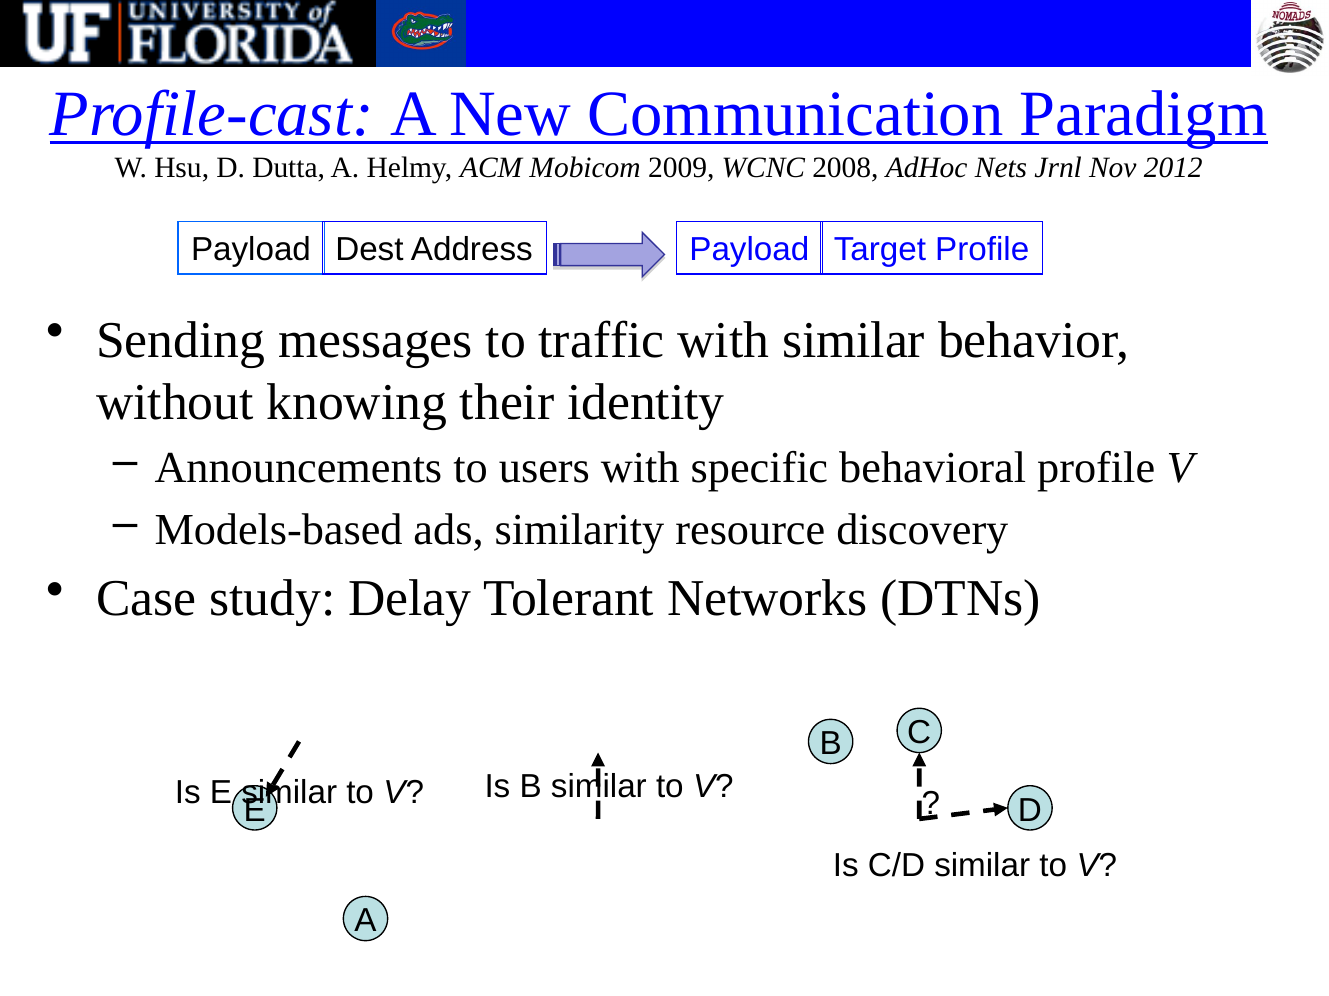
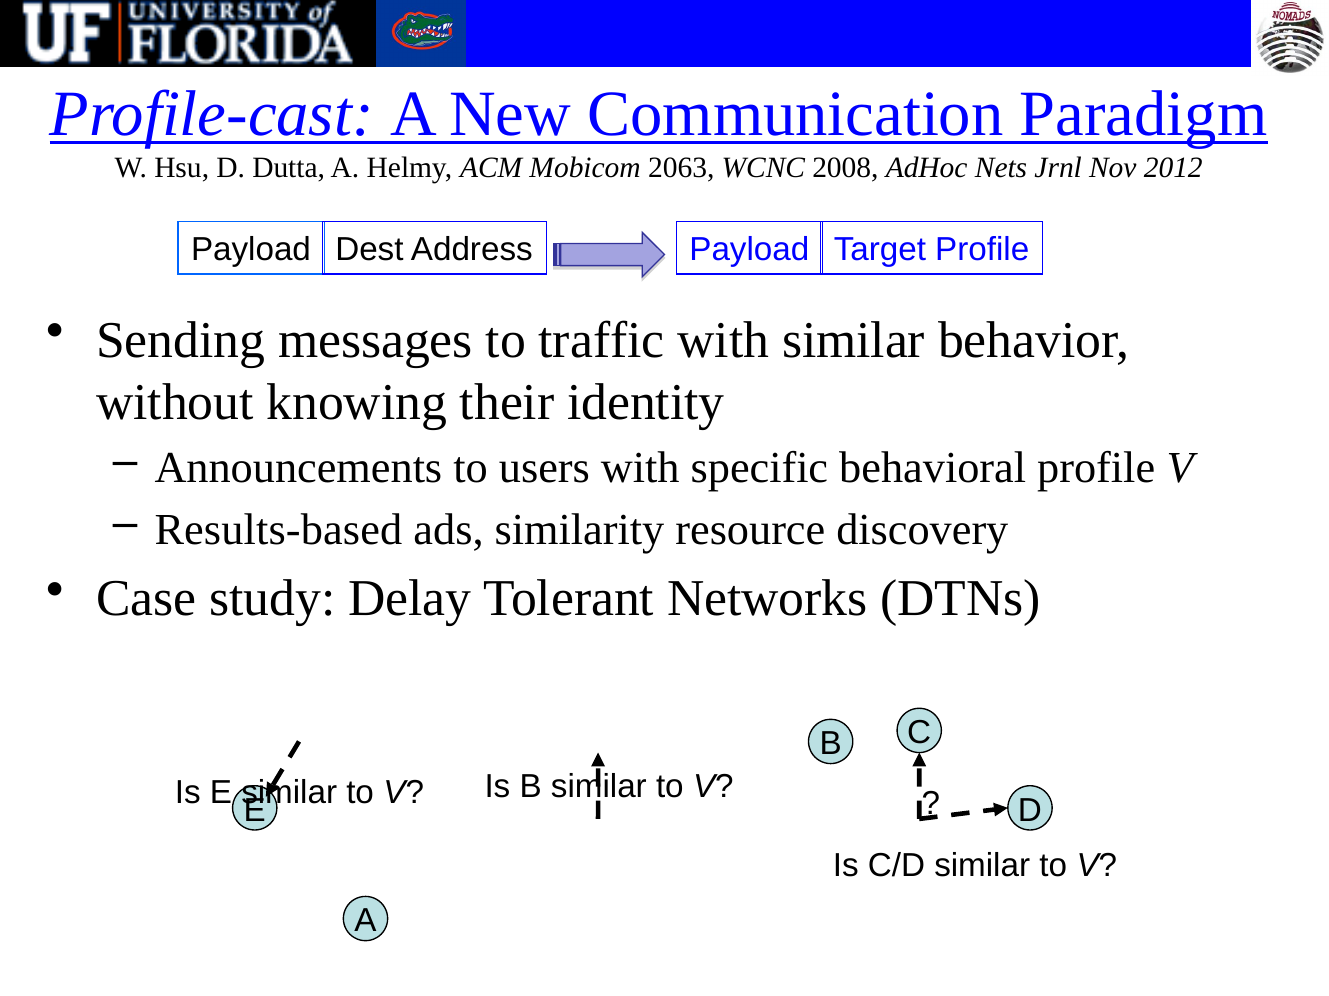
2009: 2009 -> 2063
Models-based: Models-based -> Results-based
